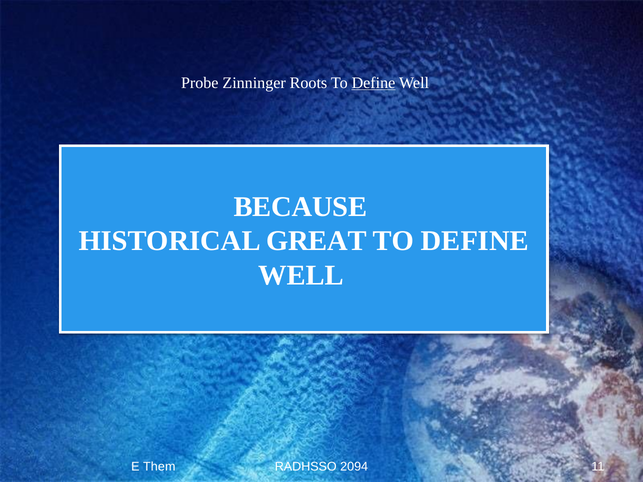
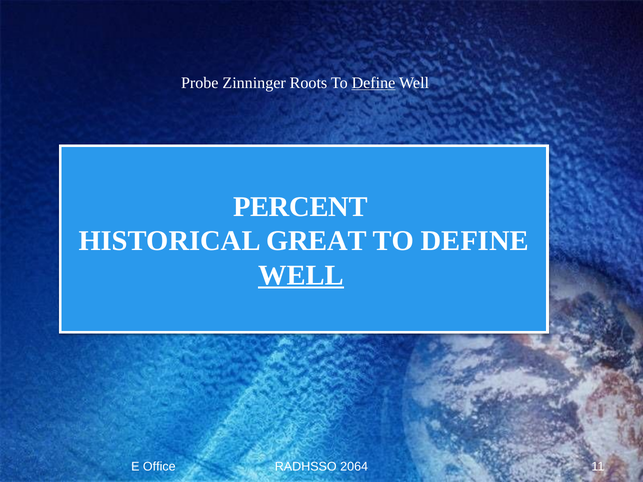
BECAUSE: BECAUSE -> PERCENT
WELL at (301, 275) underline: none -> present
Them: Them -> Office
2094: 2094 -> 2064
